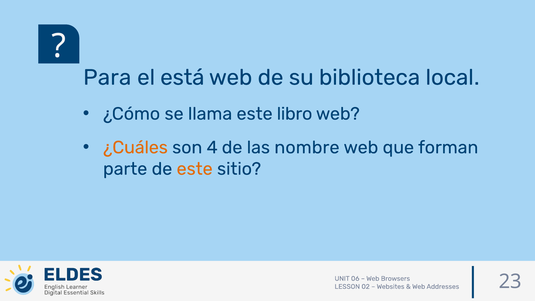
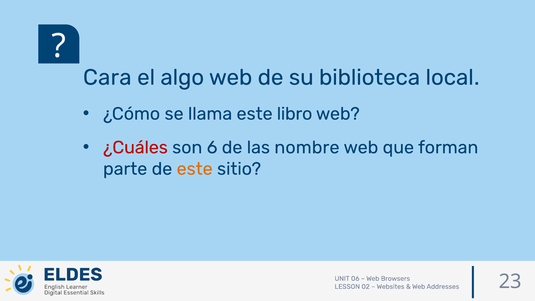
Para: Para -> Cara
está: está -> algo
¿Cuáles colour: orange -> red
4: 4 -> 6
